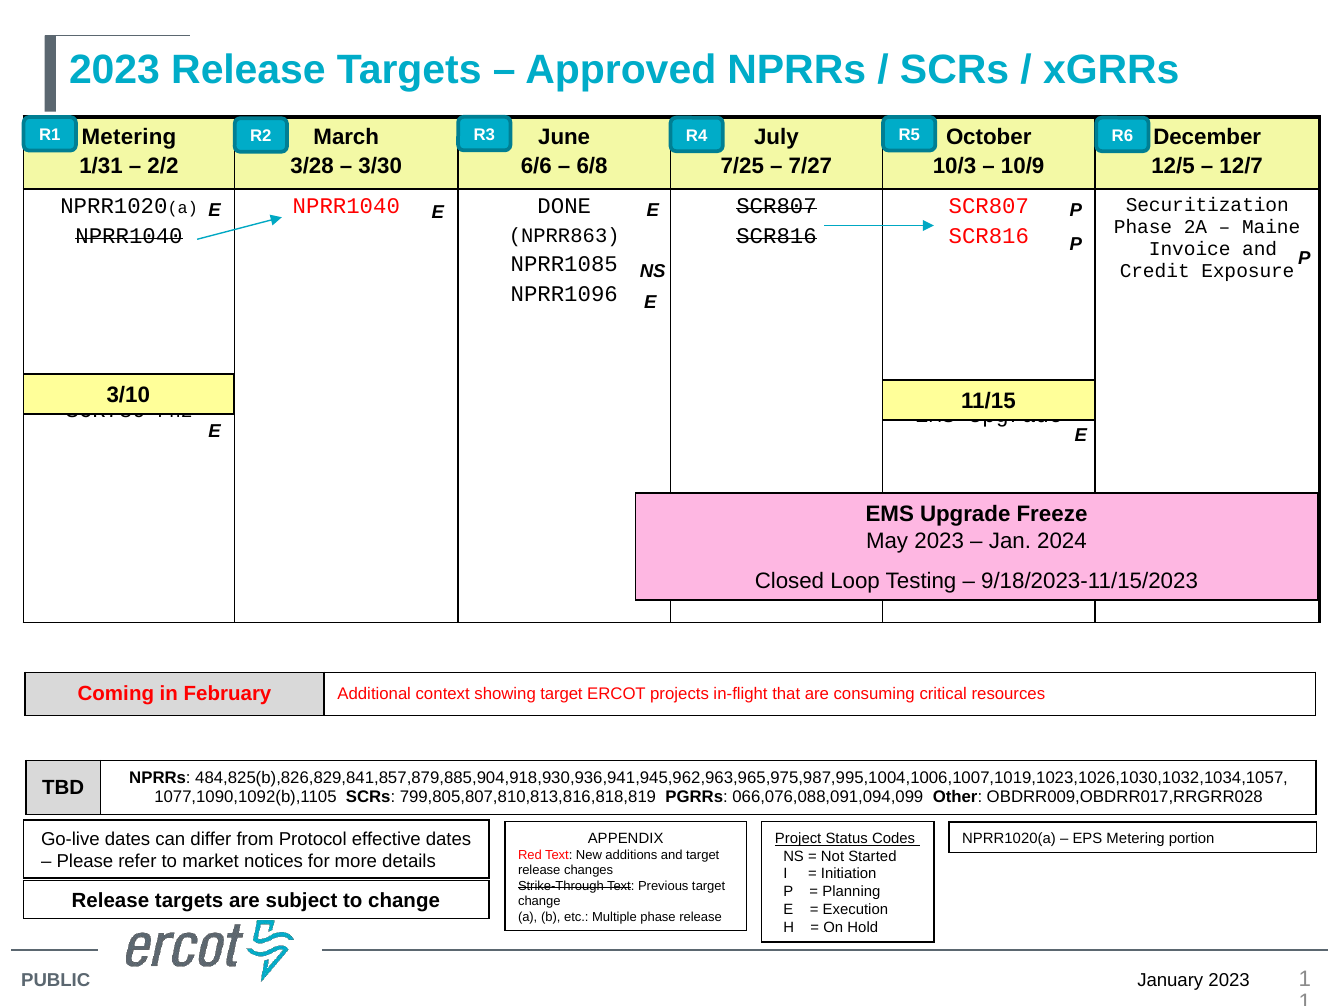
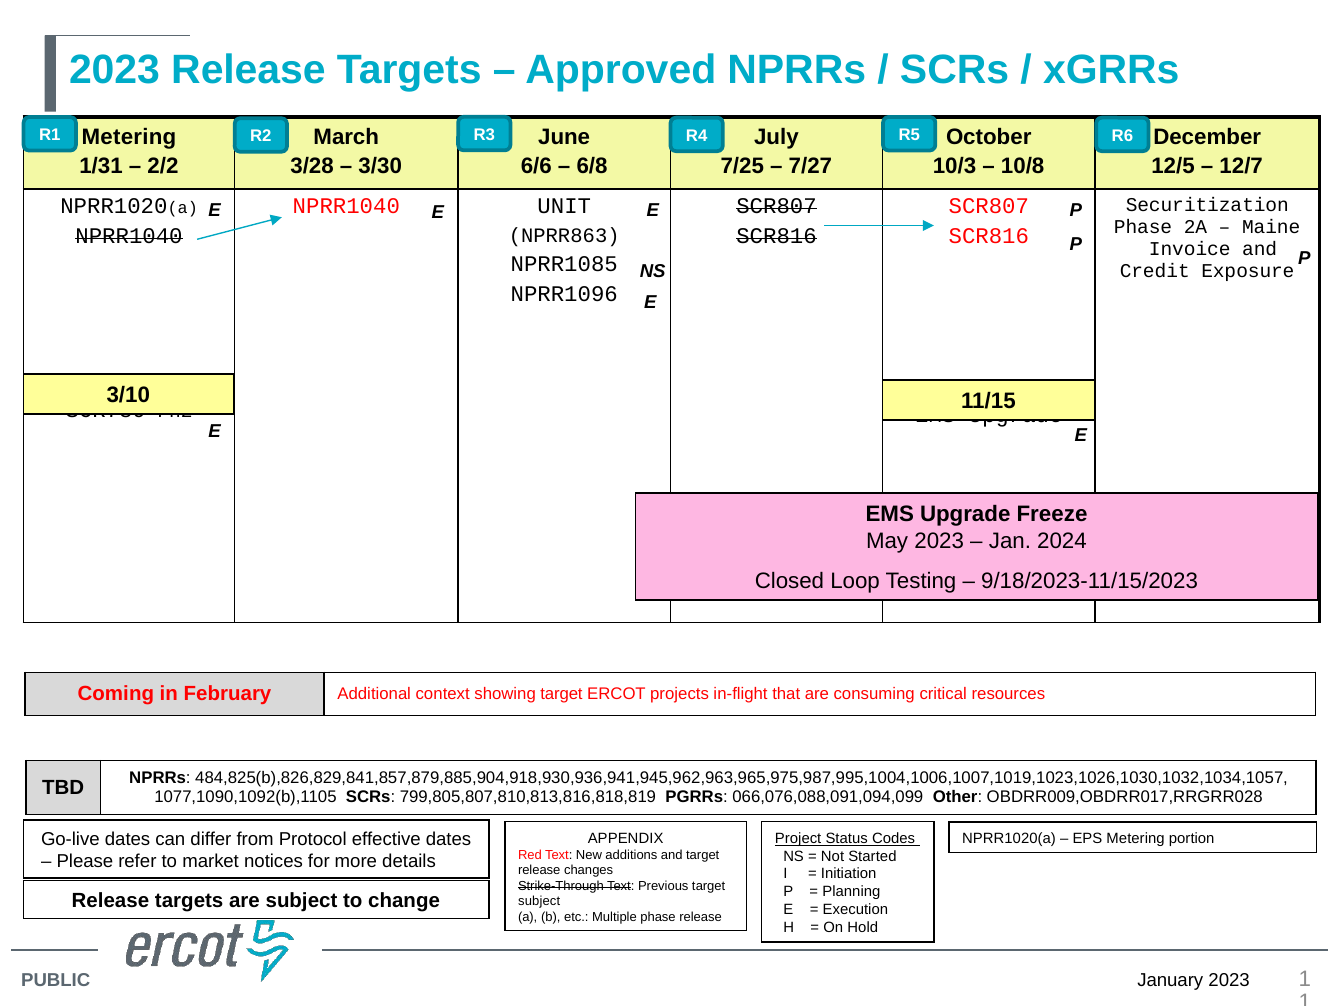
10/9: 10/9 -> 10/8
DONE: DONE -> UNIT
change at (539, 901): change -> subject
